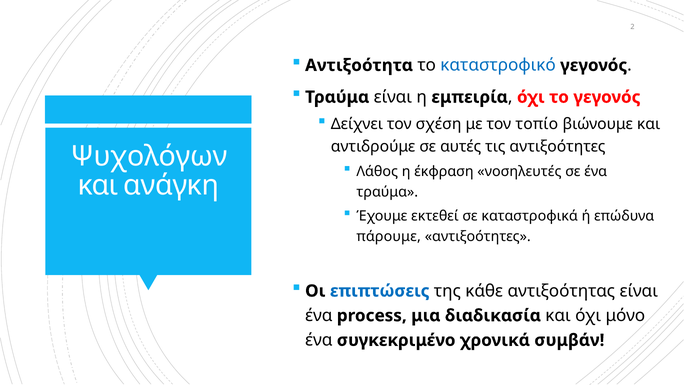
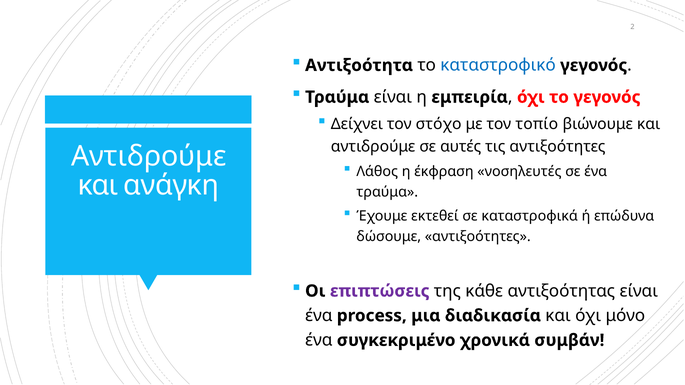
σχέση: σχέση -> στόχο
Ψυχολόγων at (149, 156): Ψυχολόγων -> Αντιδρούμε
πάρουμε: πάρουμε -> δώσουμε
επιπτώσεις colour: blue -> purple
